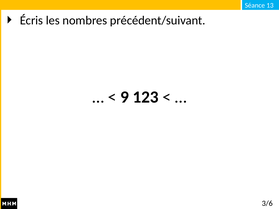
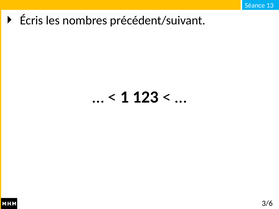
9: 9 -> 1
